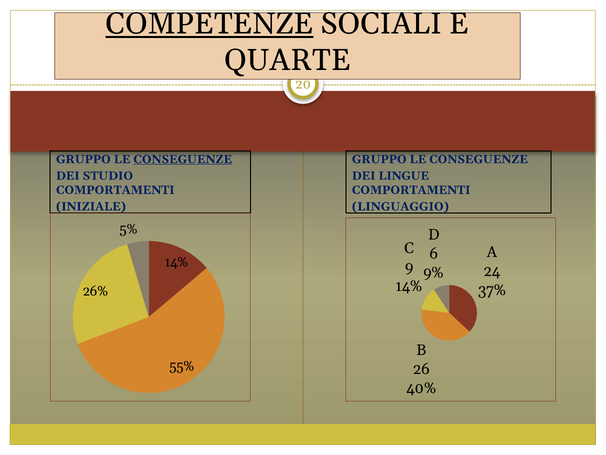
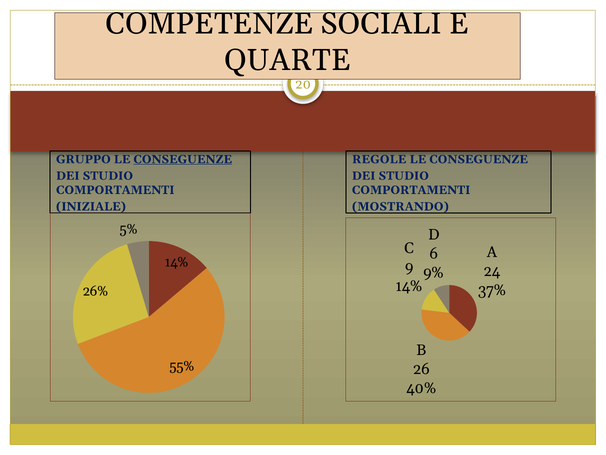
COMPETENZE underline: present -> none
GRUPPO at (379, 159): GRUPPO -> REGOLE
LINGUE at (404, 176): LINGUE -> STUDIO
LINGUAGGIO: LINGUAGGIO -> MOSTRANDO
